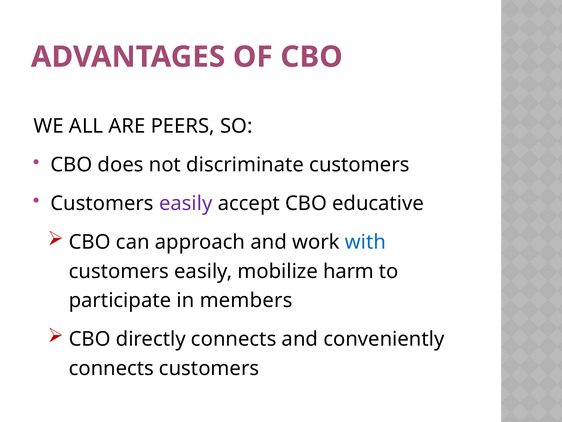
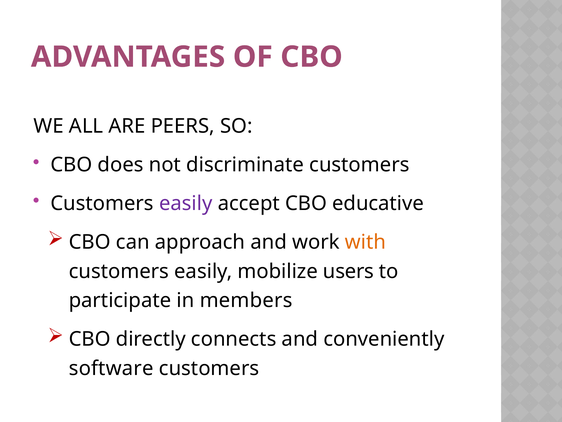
with colour: blue -> orange
harm: harm -> users
connects at (111, 368): connects -> software
